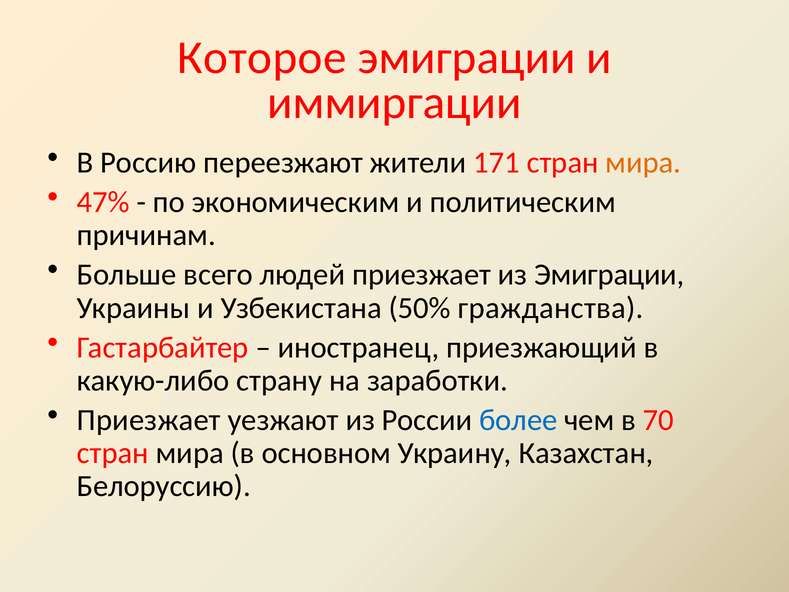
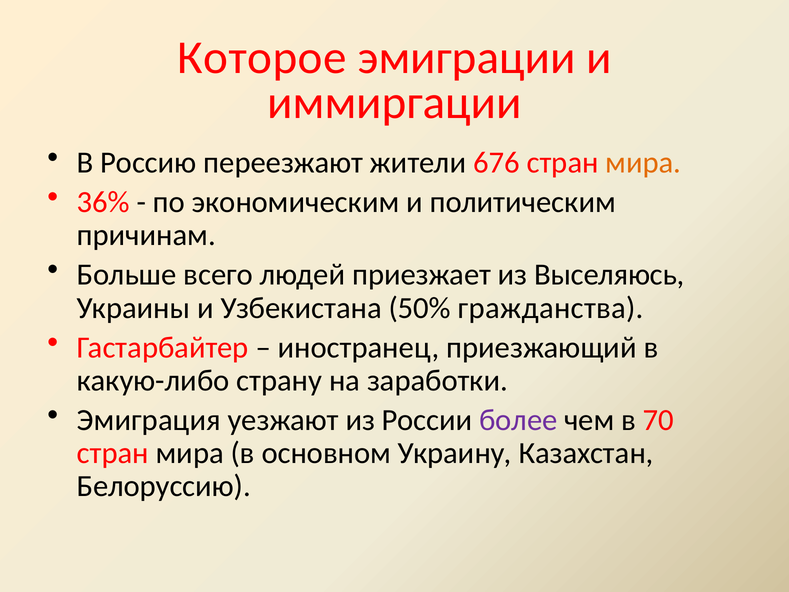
171: 171 -> 676
47%: 47% -> 36%
из Эмиграции: Эмиграции -> Выселяюсь
Приезжает at (149, 420): Приезжает -> Эмиграция
более colour: blue -> purple
